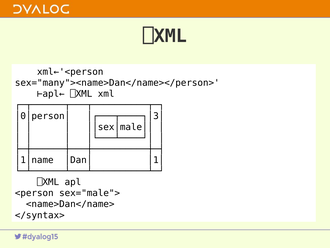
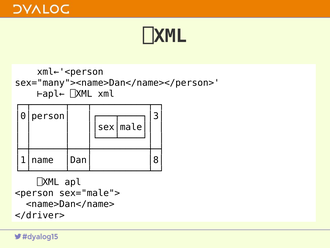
│1│: │1│ -> │8│
</syntax>: </syntax> -> </driver>
